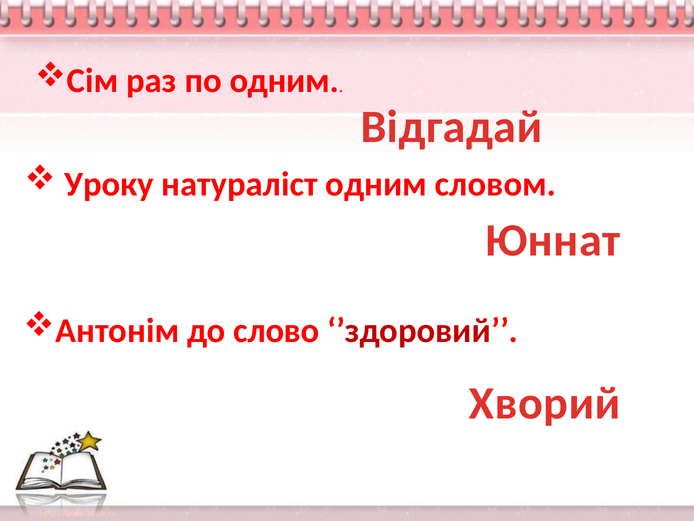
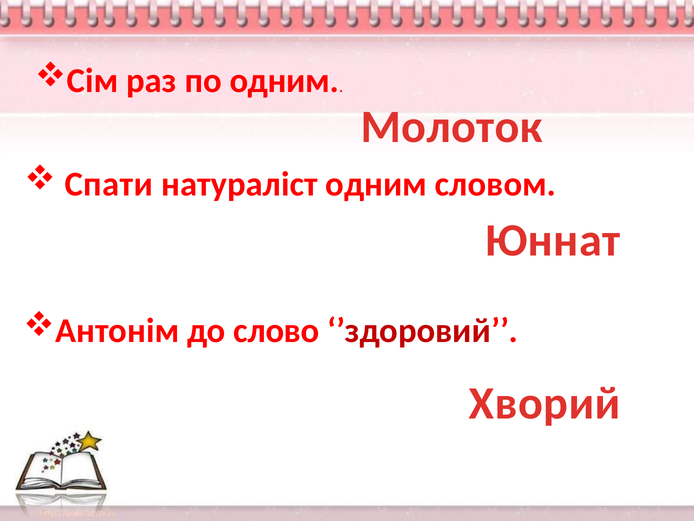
Відгадай: Відгадай -> Молоток
Уроку: Уроку -> Спати
